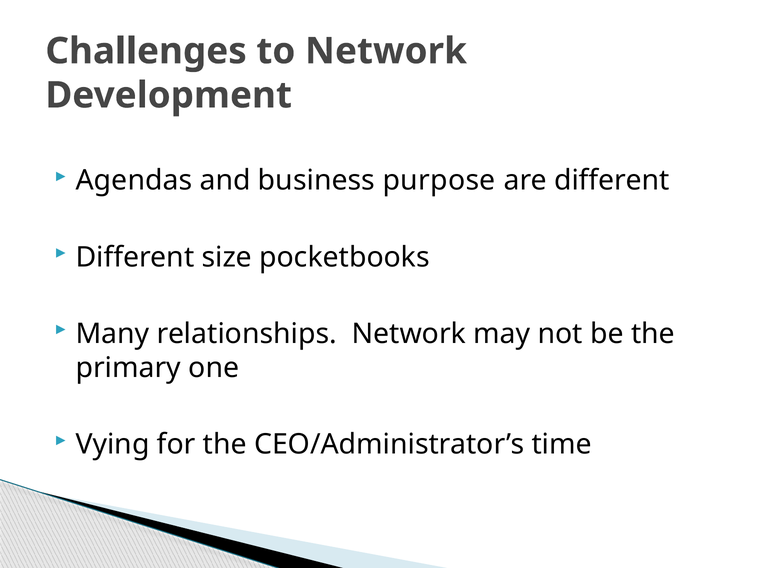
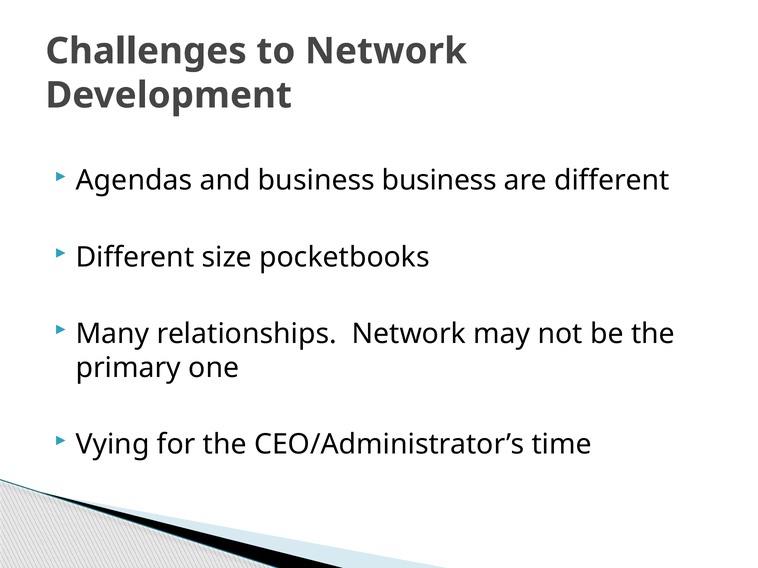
business purpose: purpose -> business
